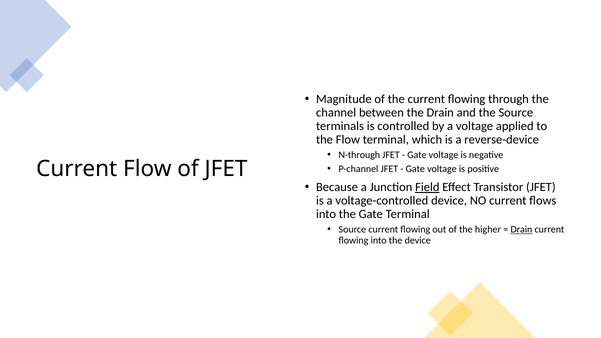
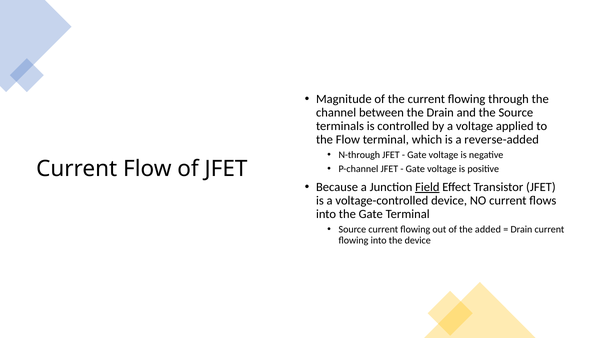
reverse-device: reverse-device -> reverse-added
higher: higher -> added
Drain at (521, 230) underline: present -> none
